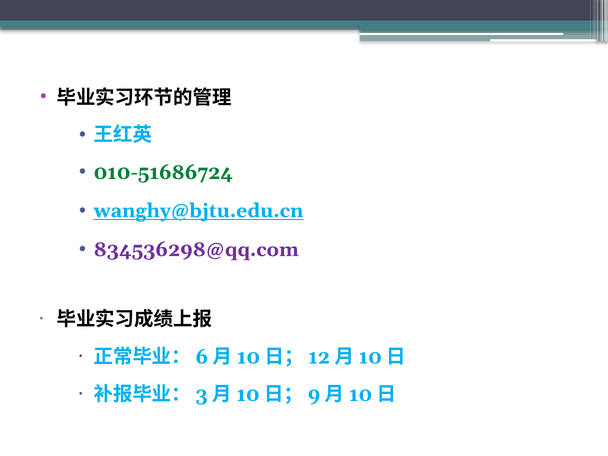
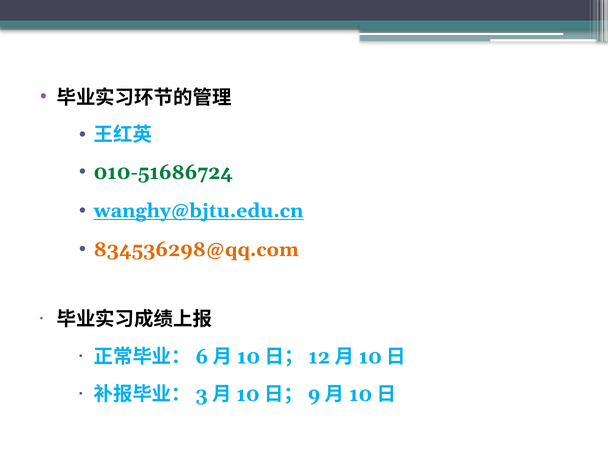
834536298@qq.com colour: purple -> orange
